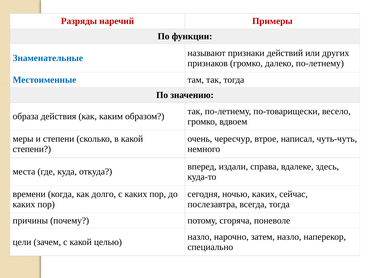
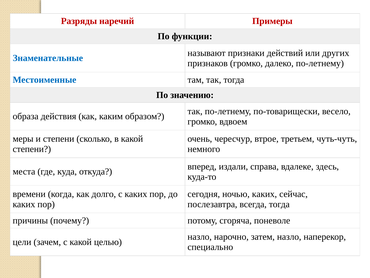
написал: написал -> третьем
